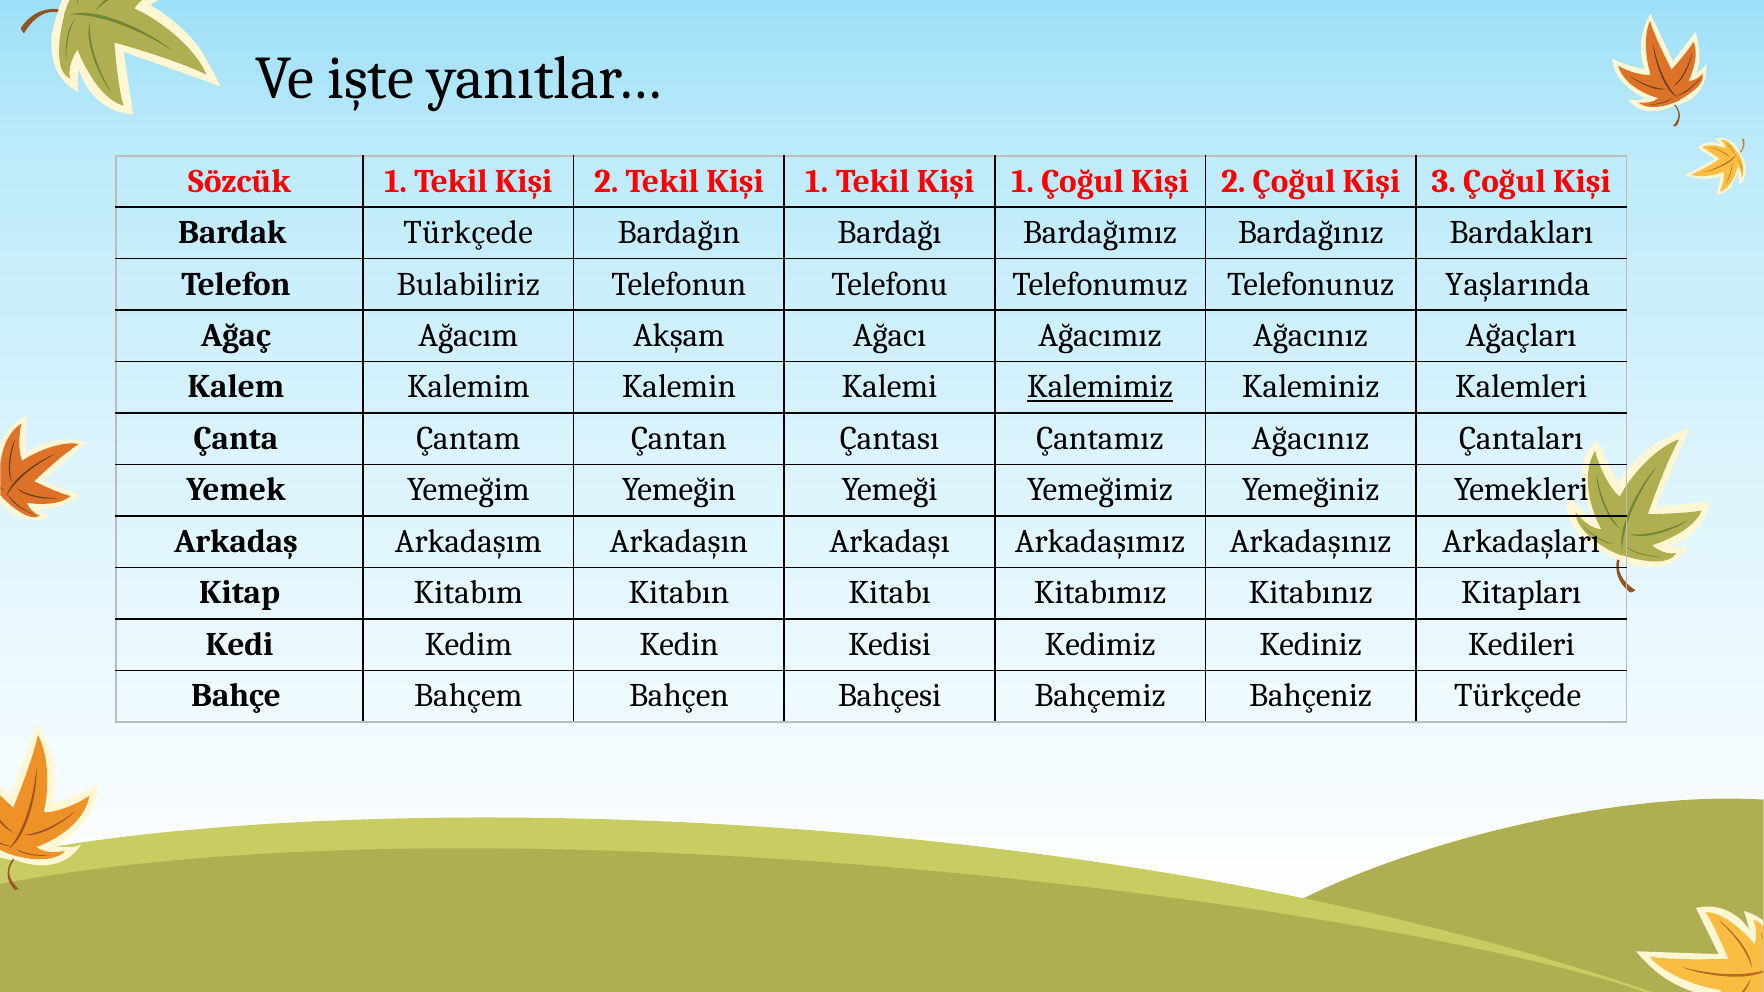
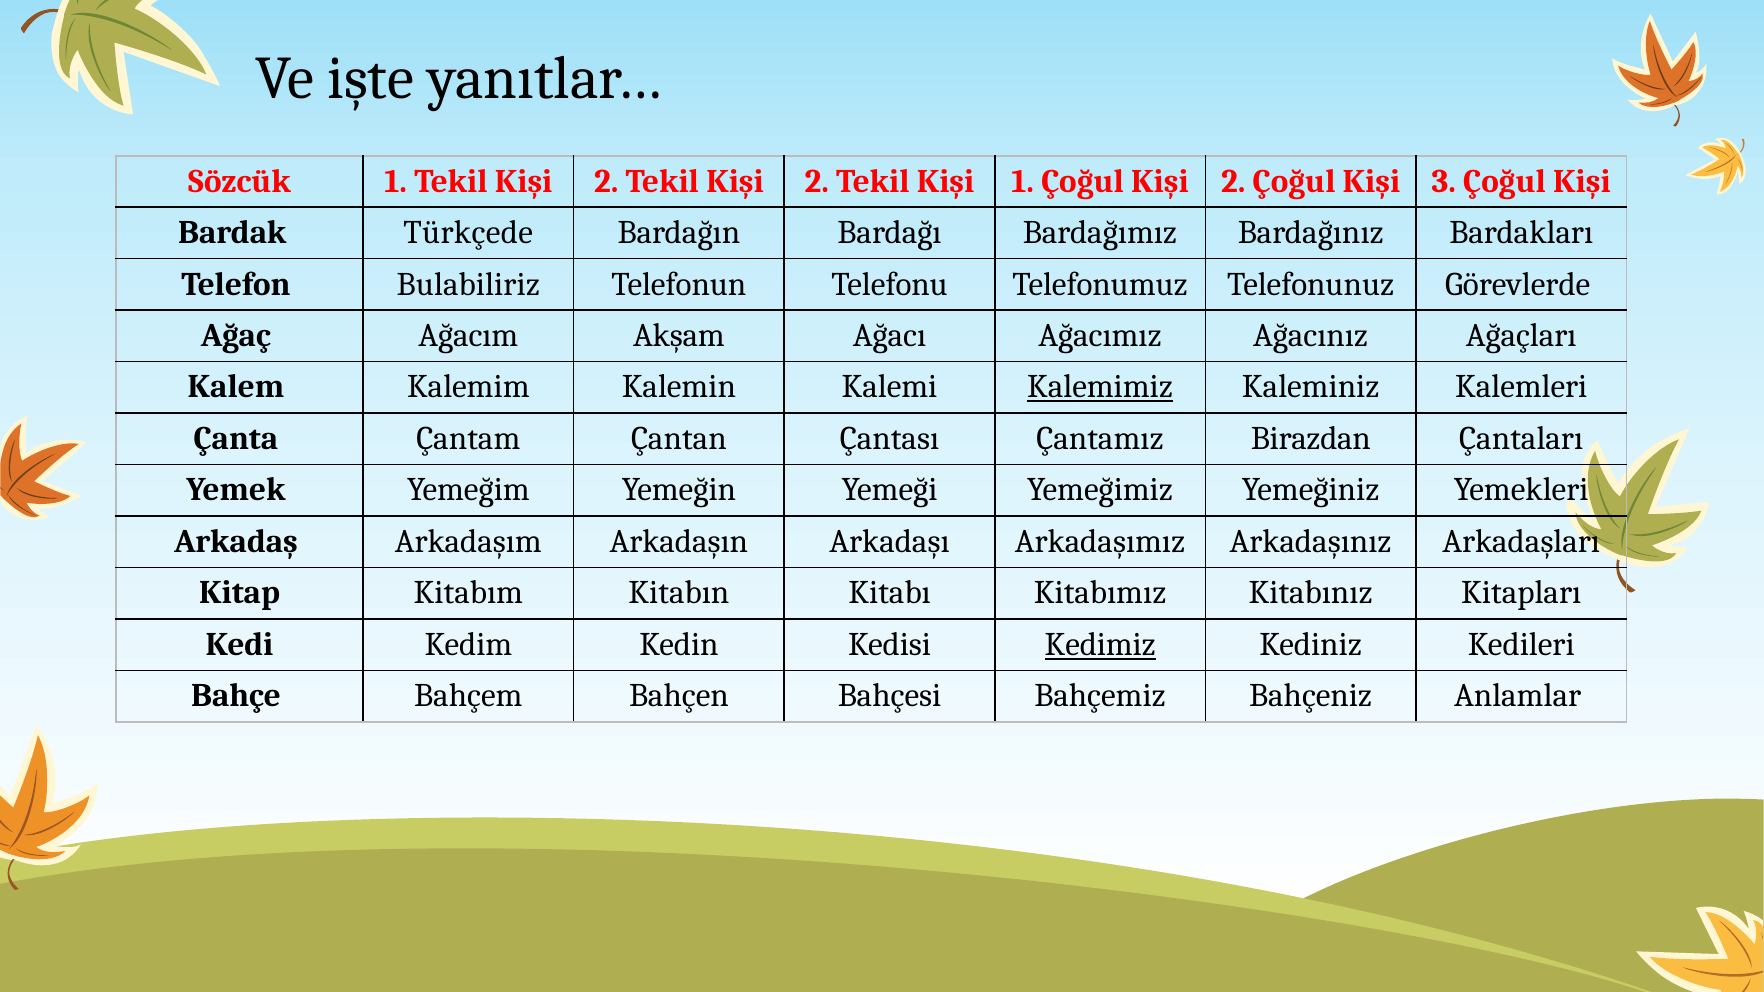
2 Tekil Kişi 1: 1 -> 2
Yaşlarında: Yaşlarında -> Görevlerde
Çantamız Ağacınız: Ağacınız -> Birazdan
Kedimiz underline: none -> present
Bahçeniz Türkçede: Türkçede -> Anlamlar
